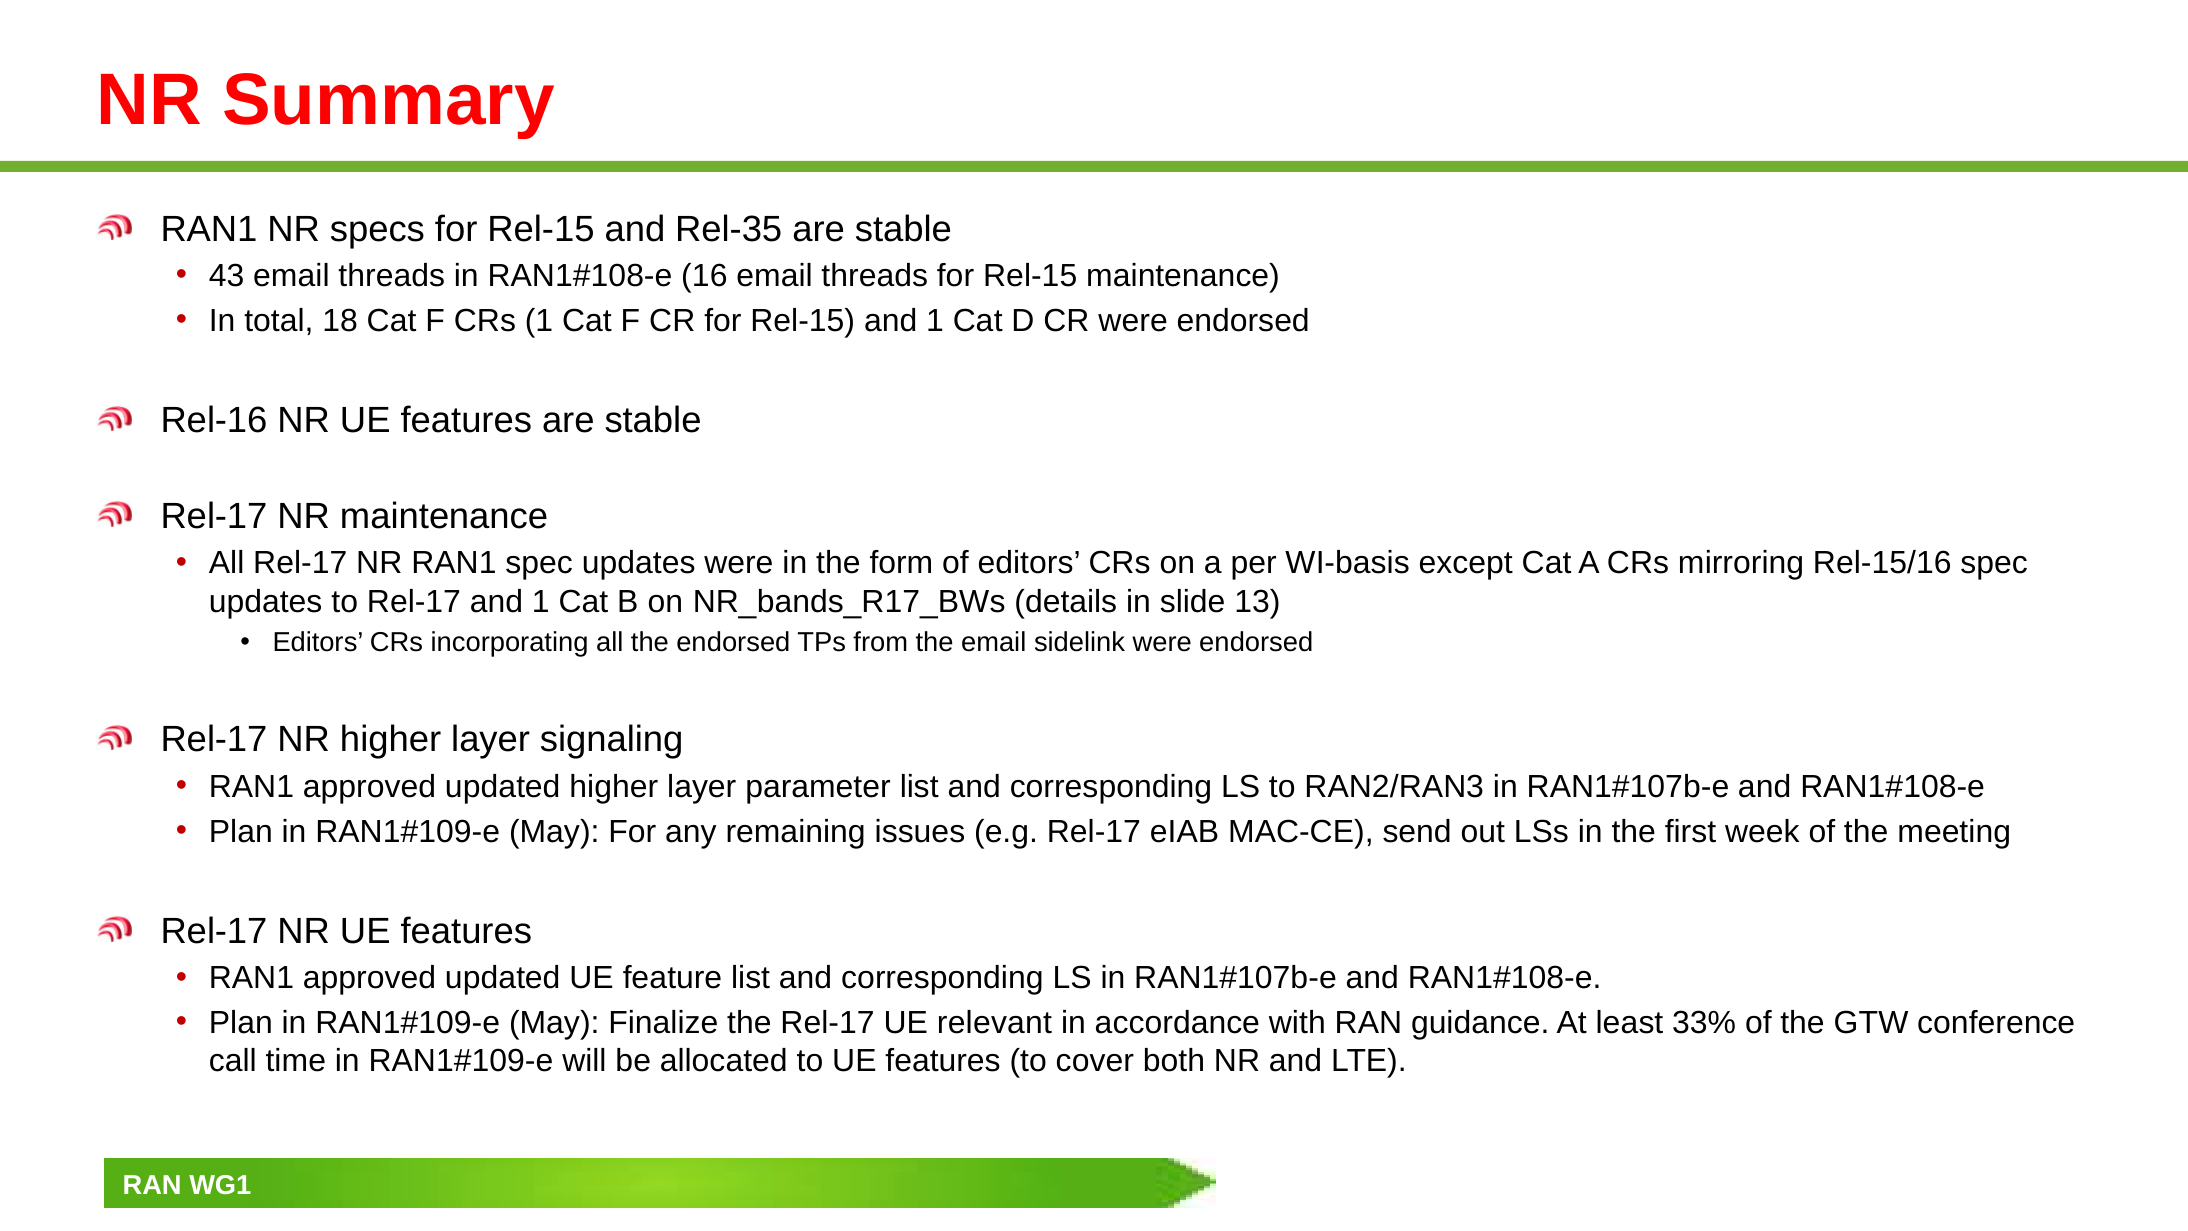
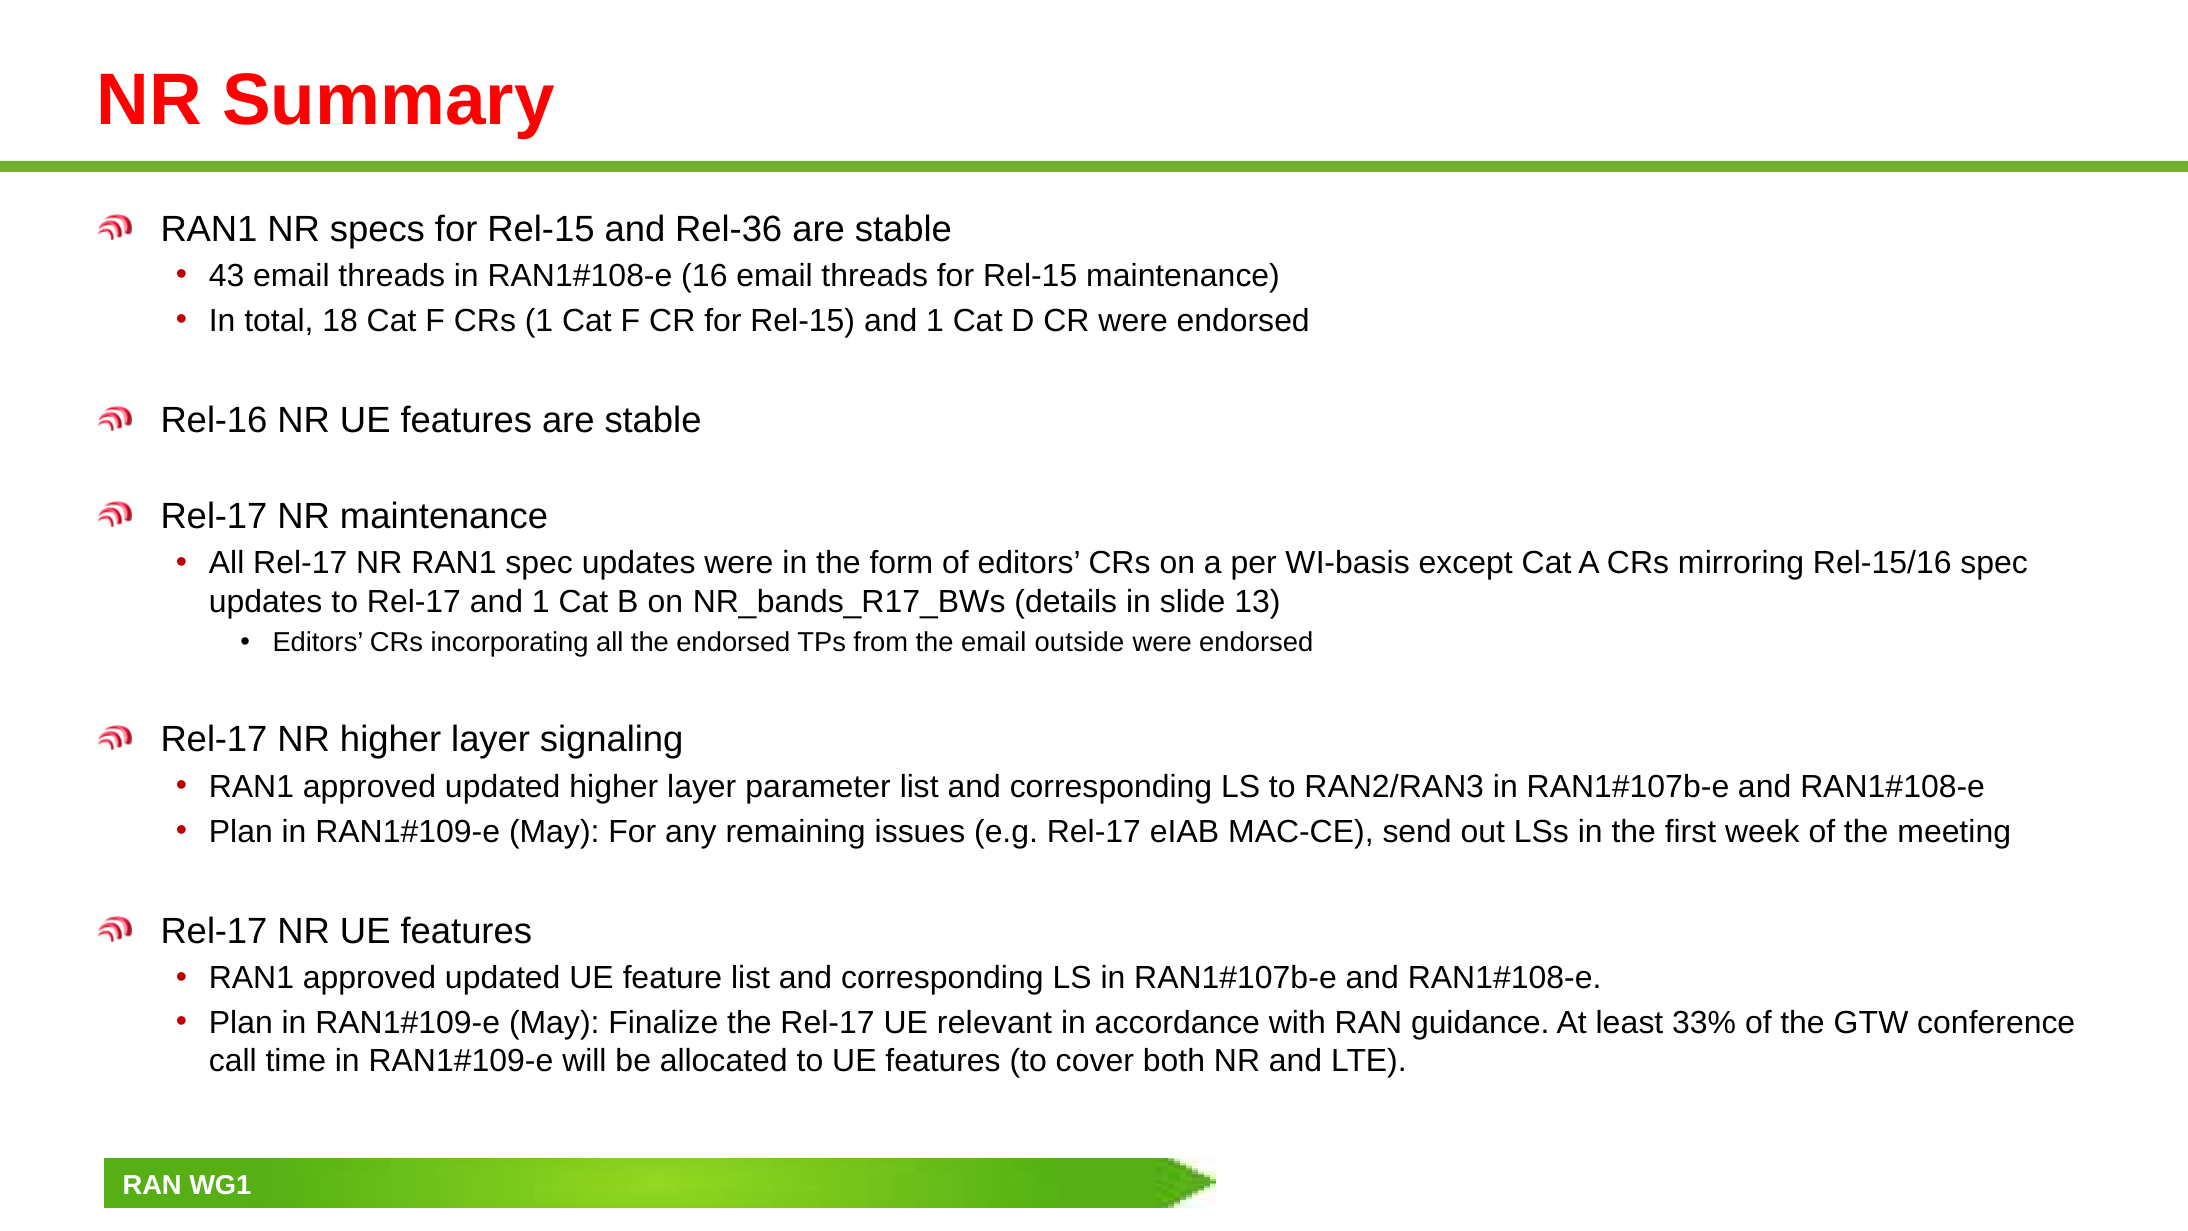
Rel-35: Rel-35 -> Rel-36
sidelink: sidelink -> outside
